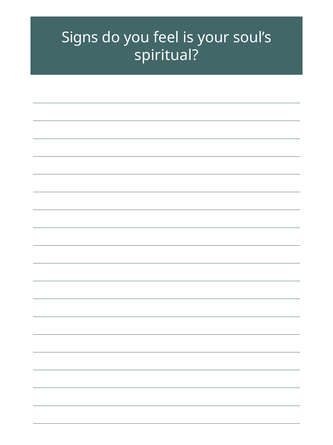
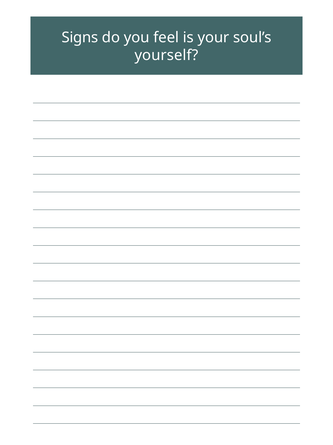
spiritual: spiritual -> yourself
